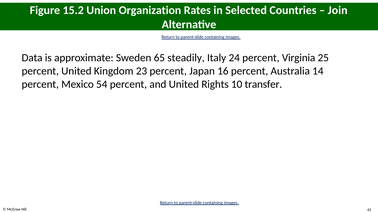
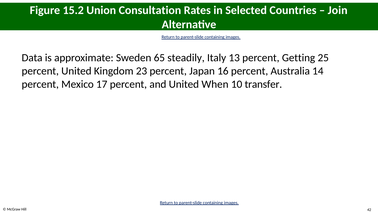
Organization: Organization -> Consultation
24: 24 -> 13
Virginia: Virginia -> Getting
54: 54 -> 17
Rights: Rights -> When
